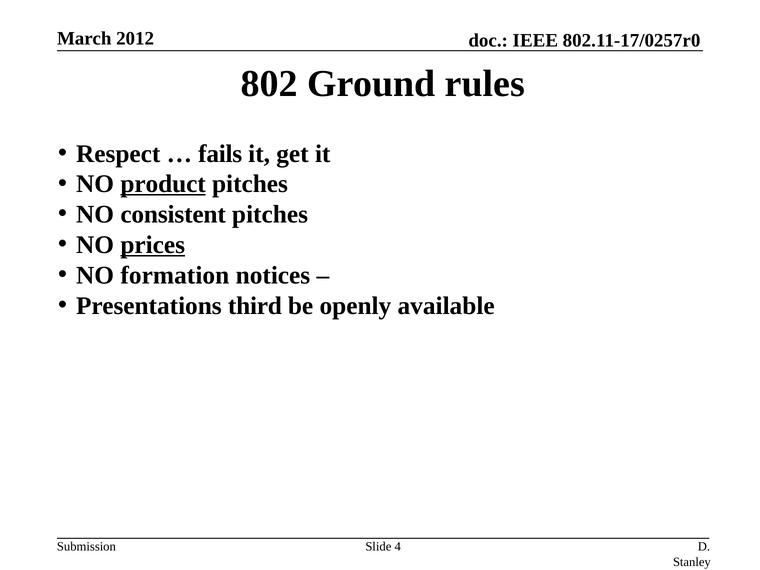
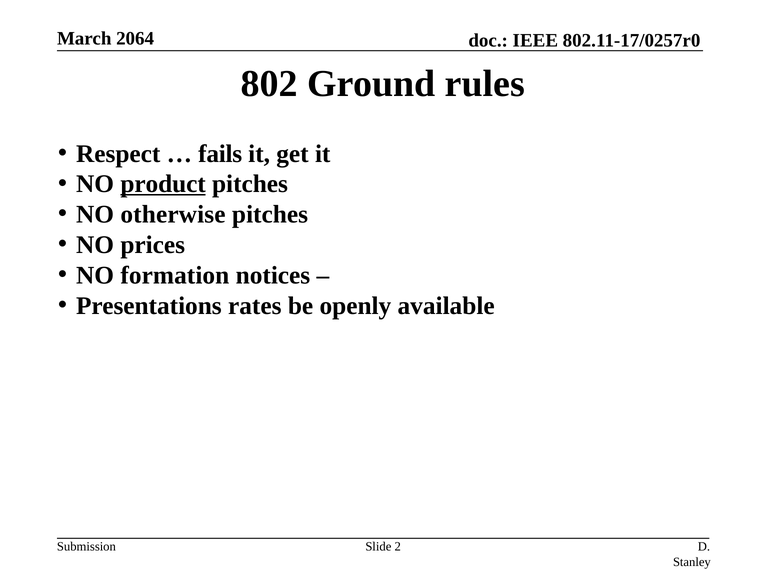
2012: 2012 -> 2064
consistent: consistent -> otherwise
prices underline: present -> none
third: third -> rates
4: 4 -> 2
